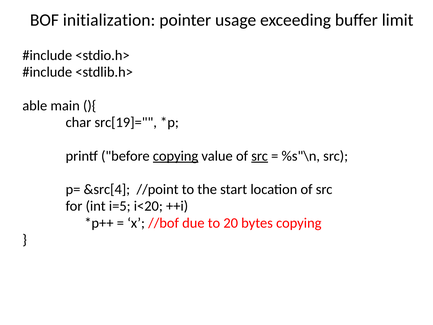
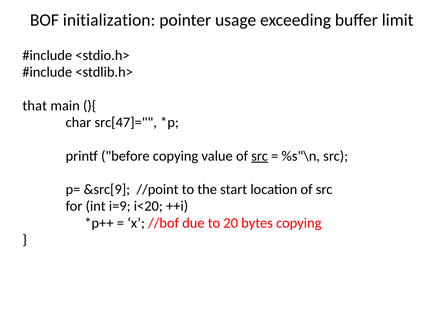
able: able -> that
src[19]=: src[19]= -> src[47]=
copying at (176, 156) underline: present -> none
&src[4: &src[4 -> &src[9
i=5: i=5 -> i=9
